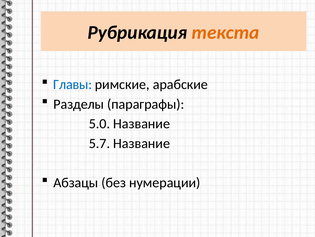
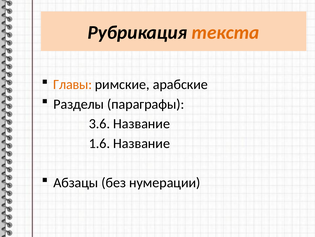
Главы colour: blue -> orange
5.0: 5.0 -> 3.6
5.7: 5.7 -> 1.6
